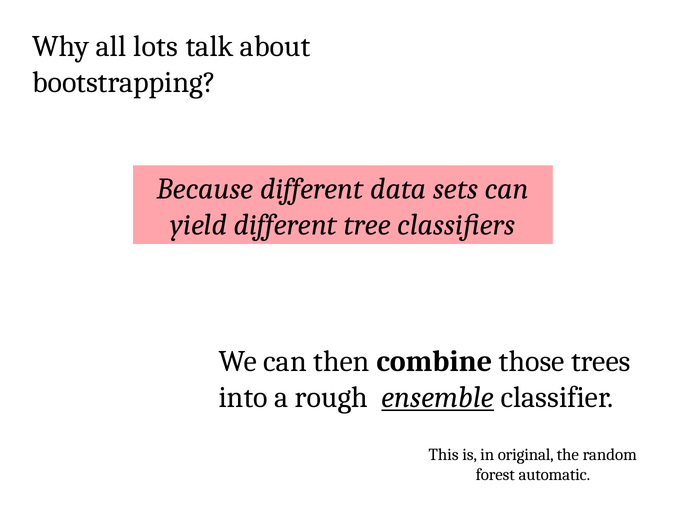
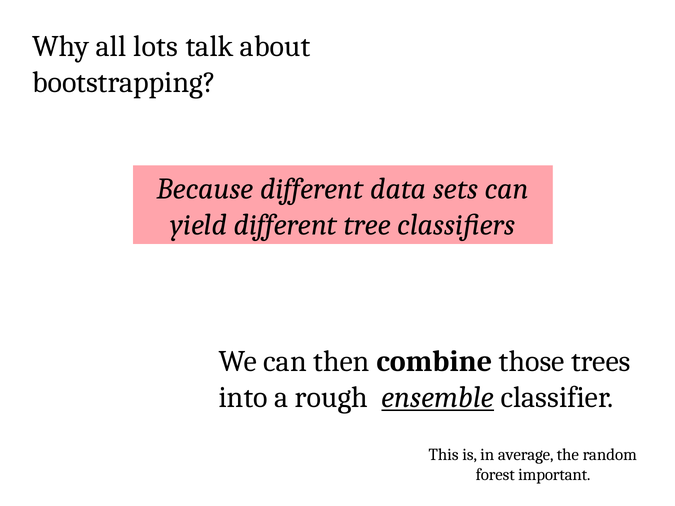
original: original -> average
automatic: automatic -> important
